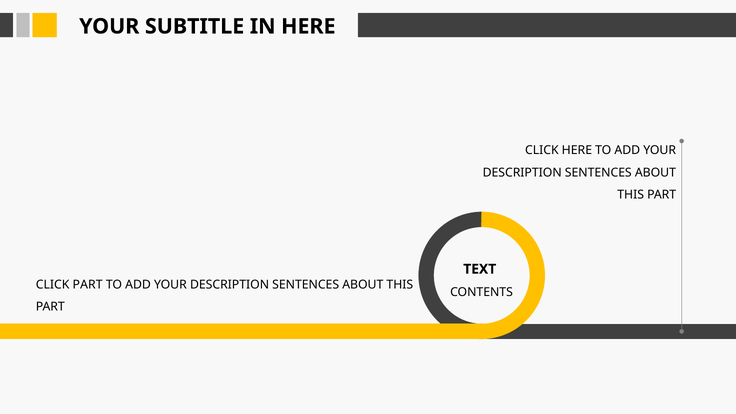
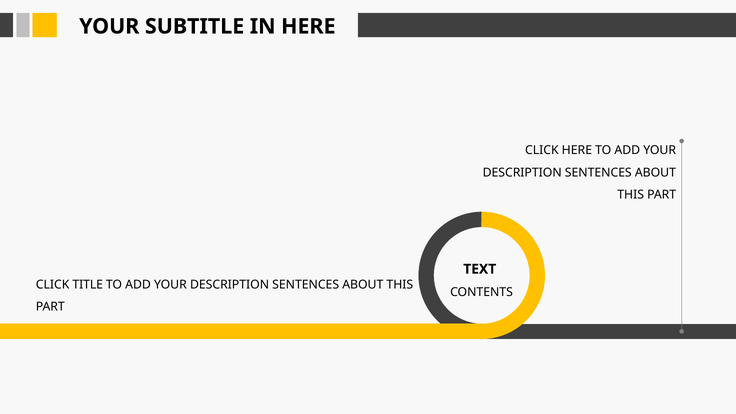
CLICK PART: PART -> TITLE
